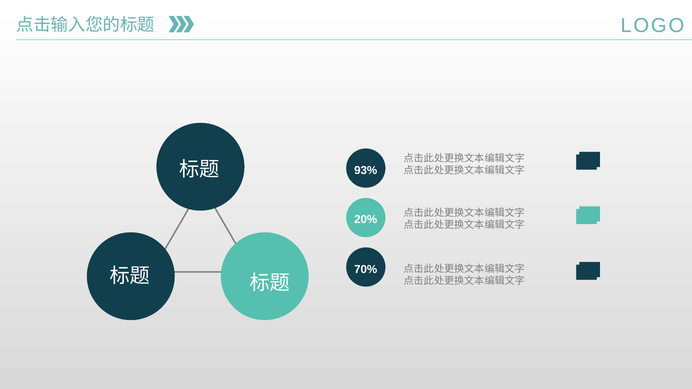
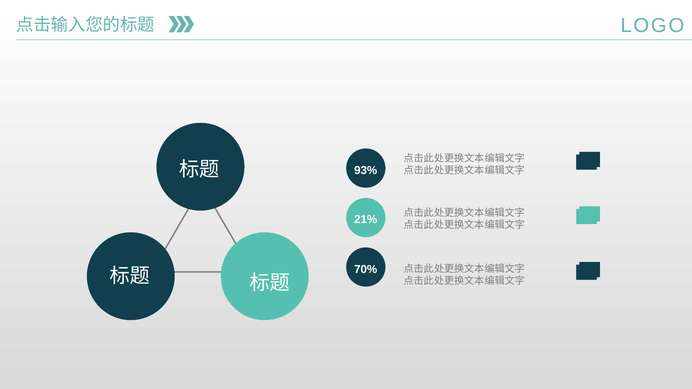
20%: 20% -> 21%
